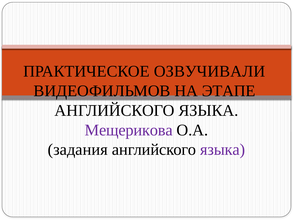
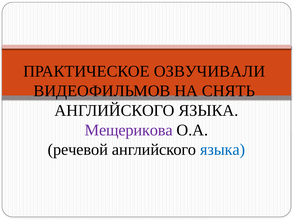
ЭТАПЕ: ЭТАПЕ -> СНЯТЬ
задания: задания -> речевой
языка at (223, 149) colour: purple -> blue
